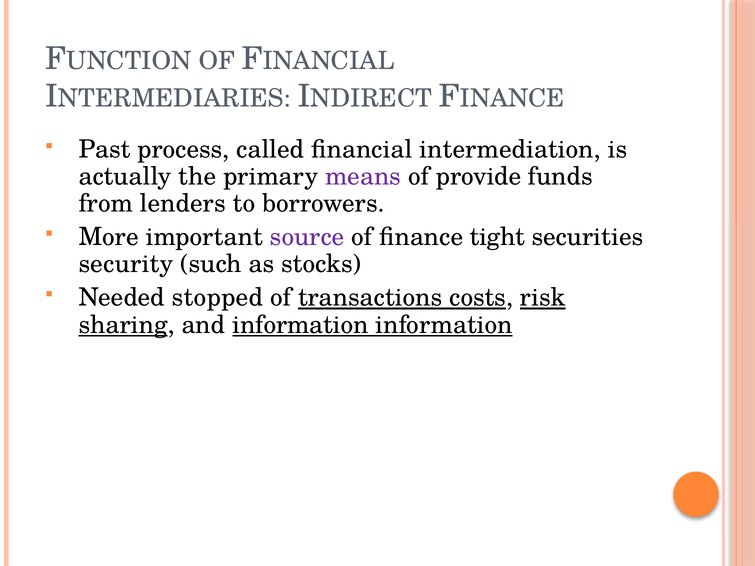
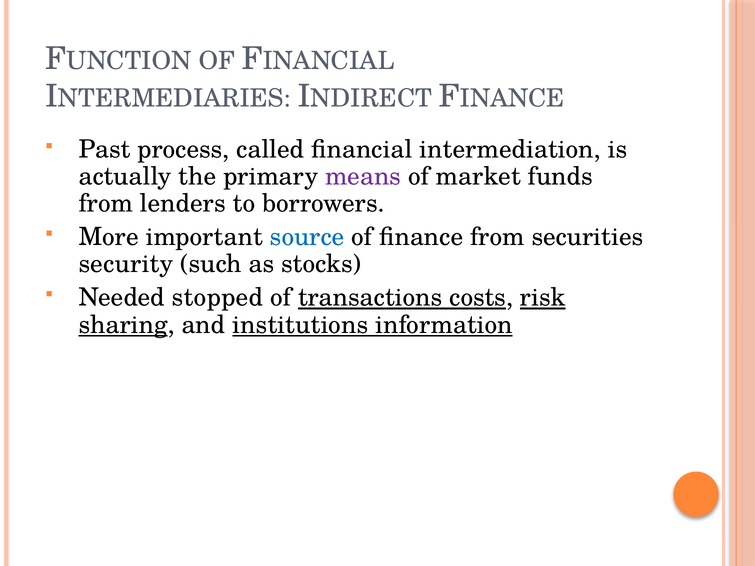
provide: provide -> market
source colour: purple -> blue
finance tight: tight -> from
and information: information -> institutions
